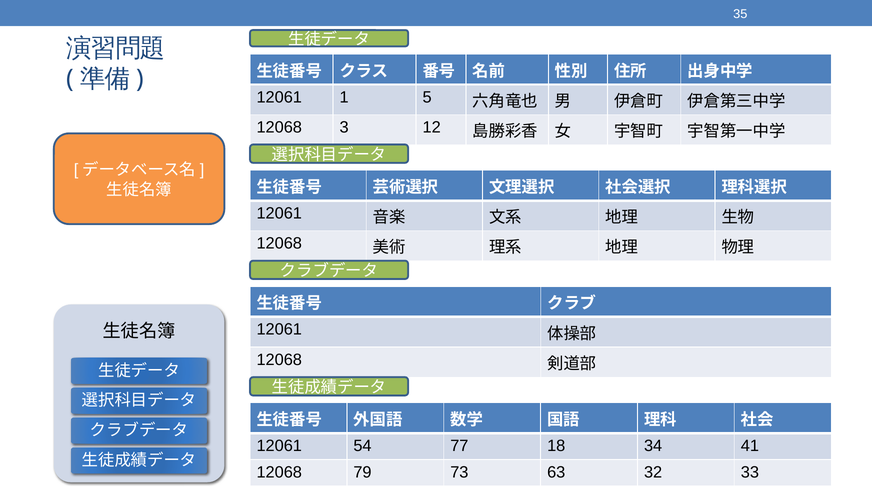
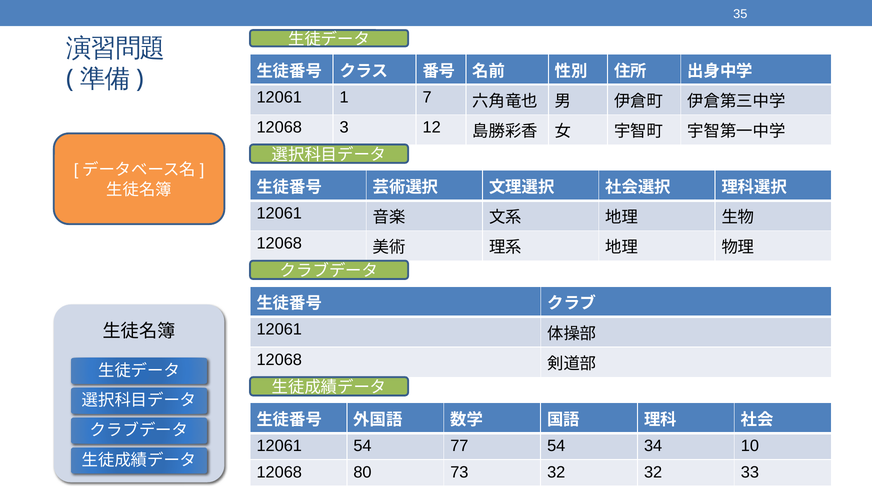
5: 5 -> 7
77 18: 18 -> 54
41: 41 -> 10
79: 79 -> 80
73 63: 63 -> 32
